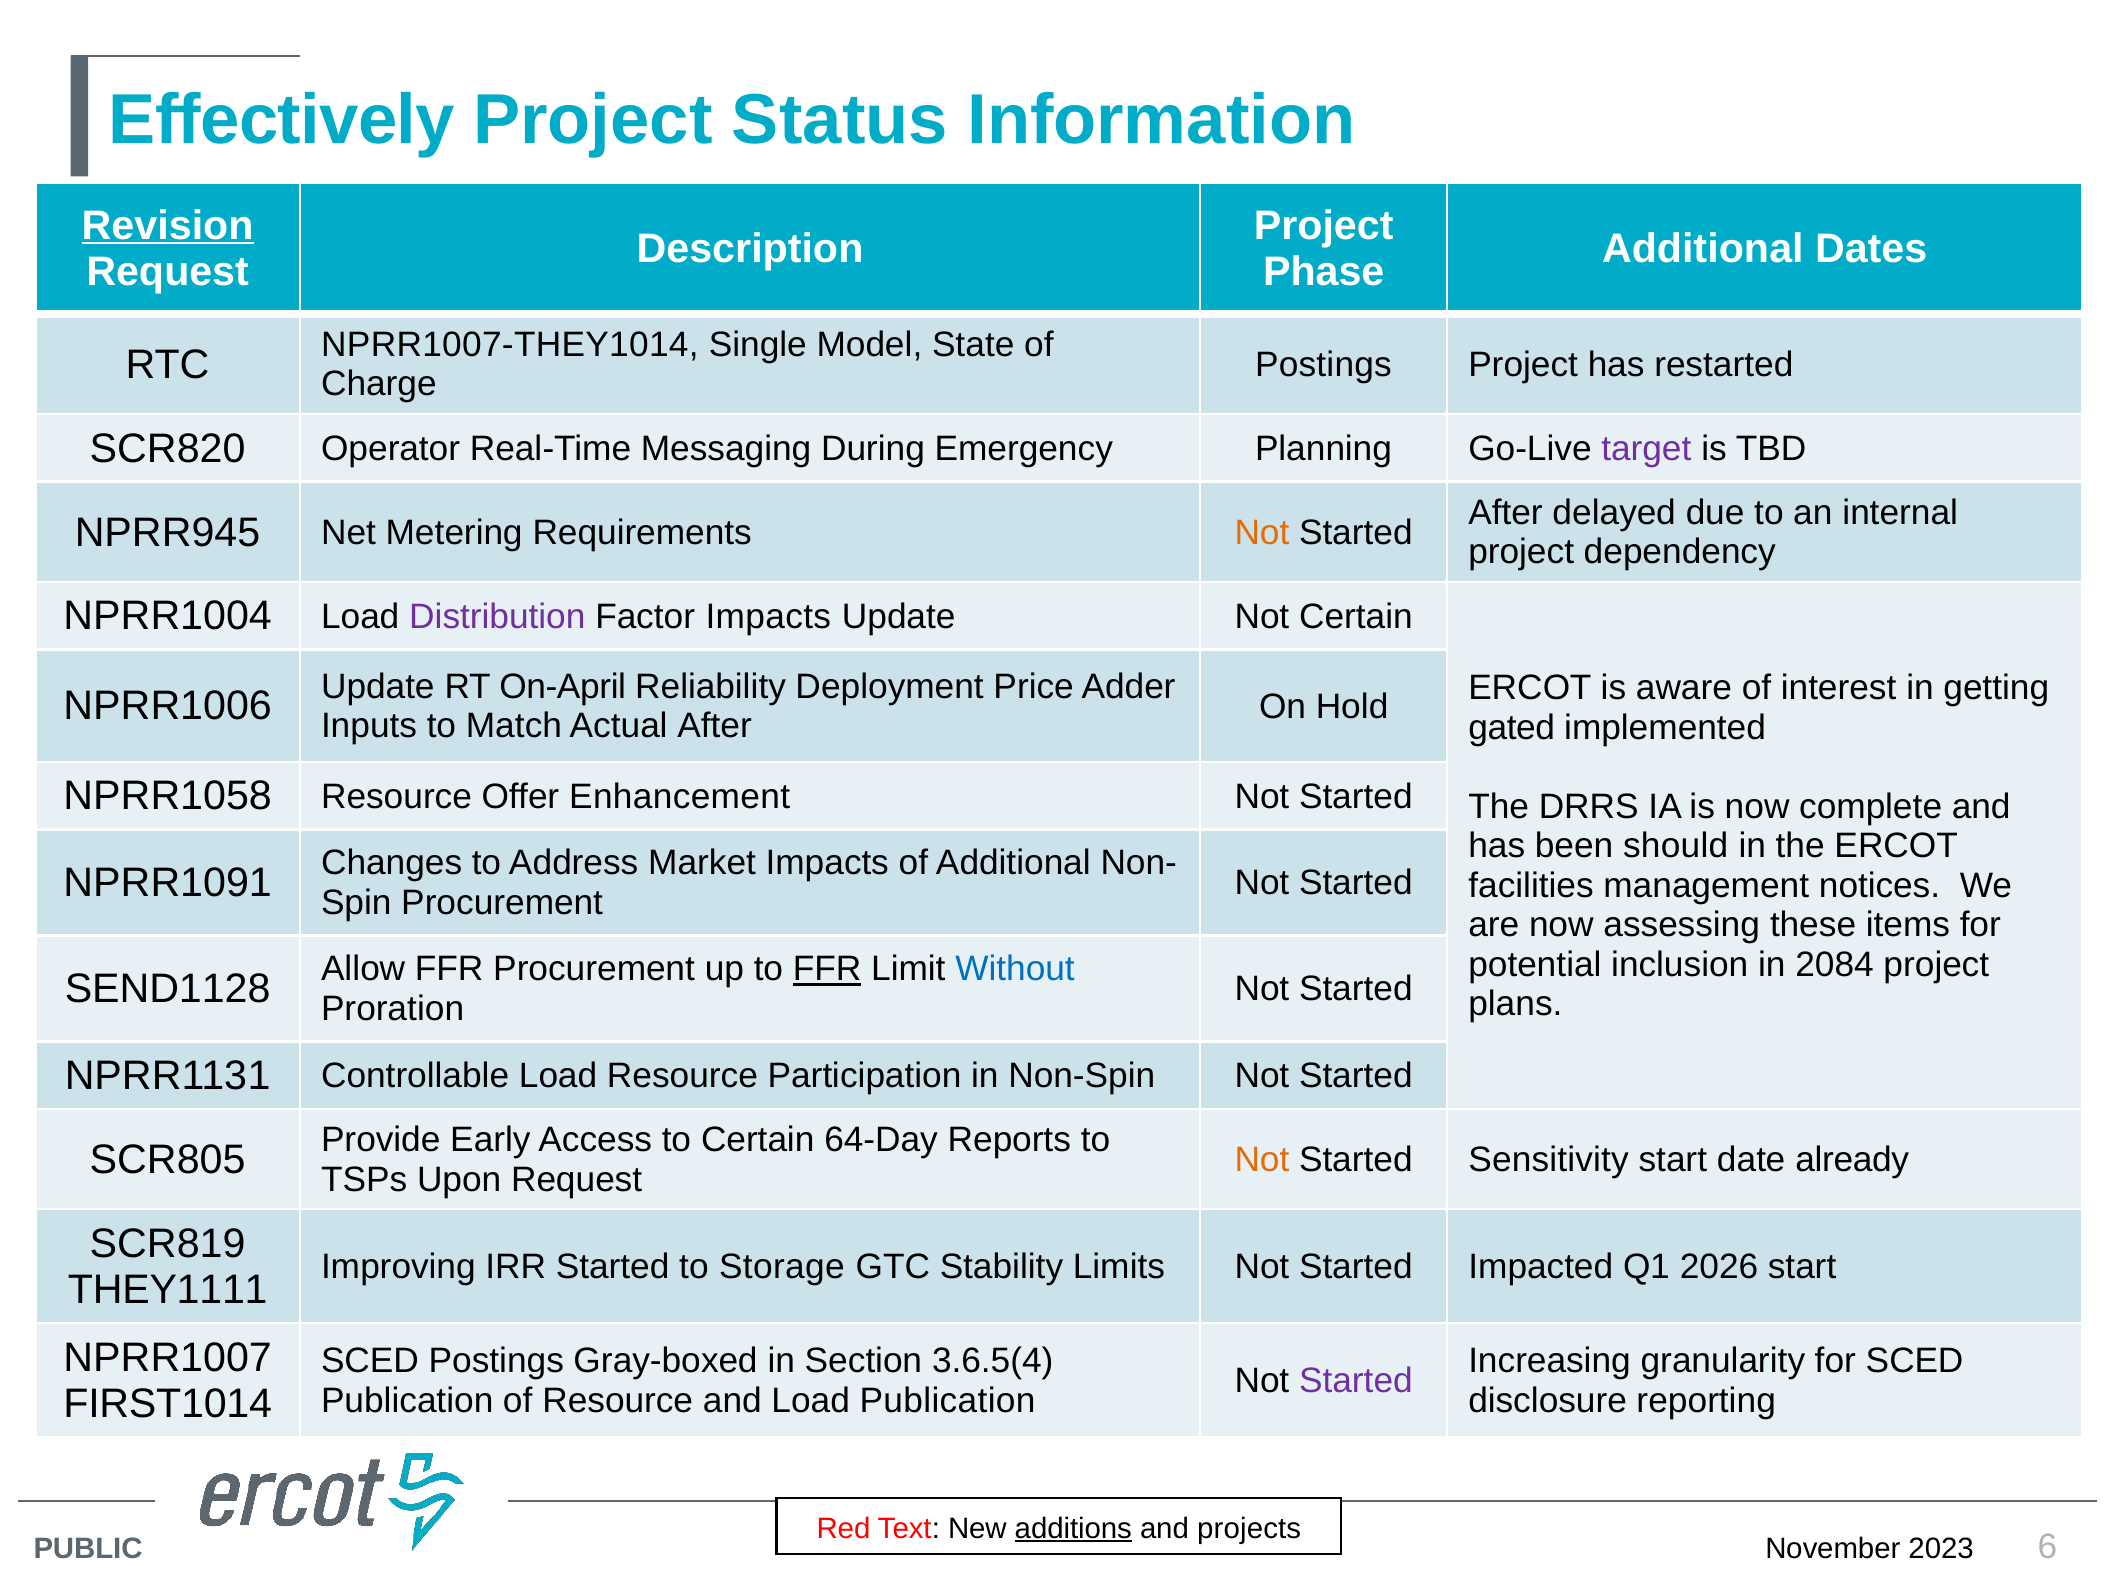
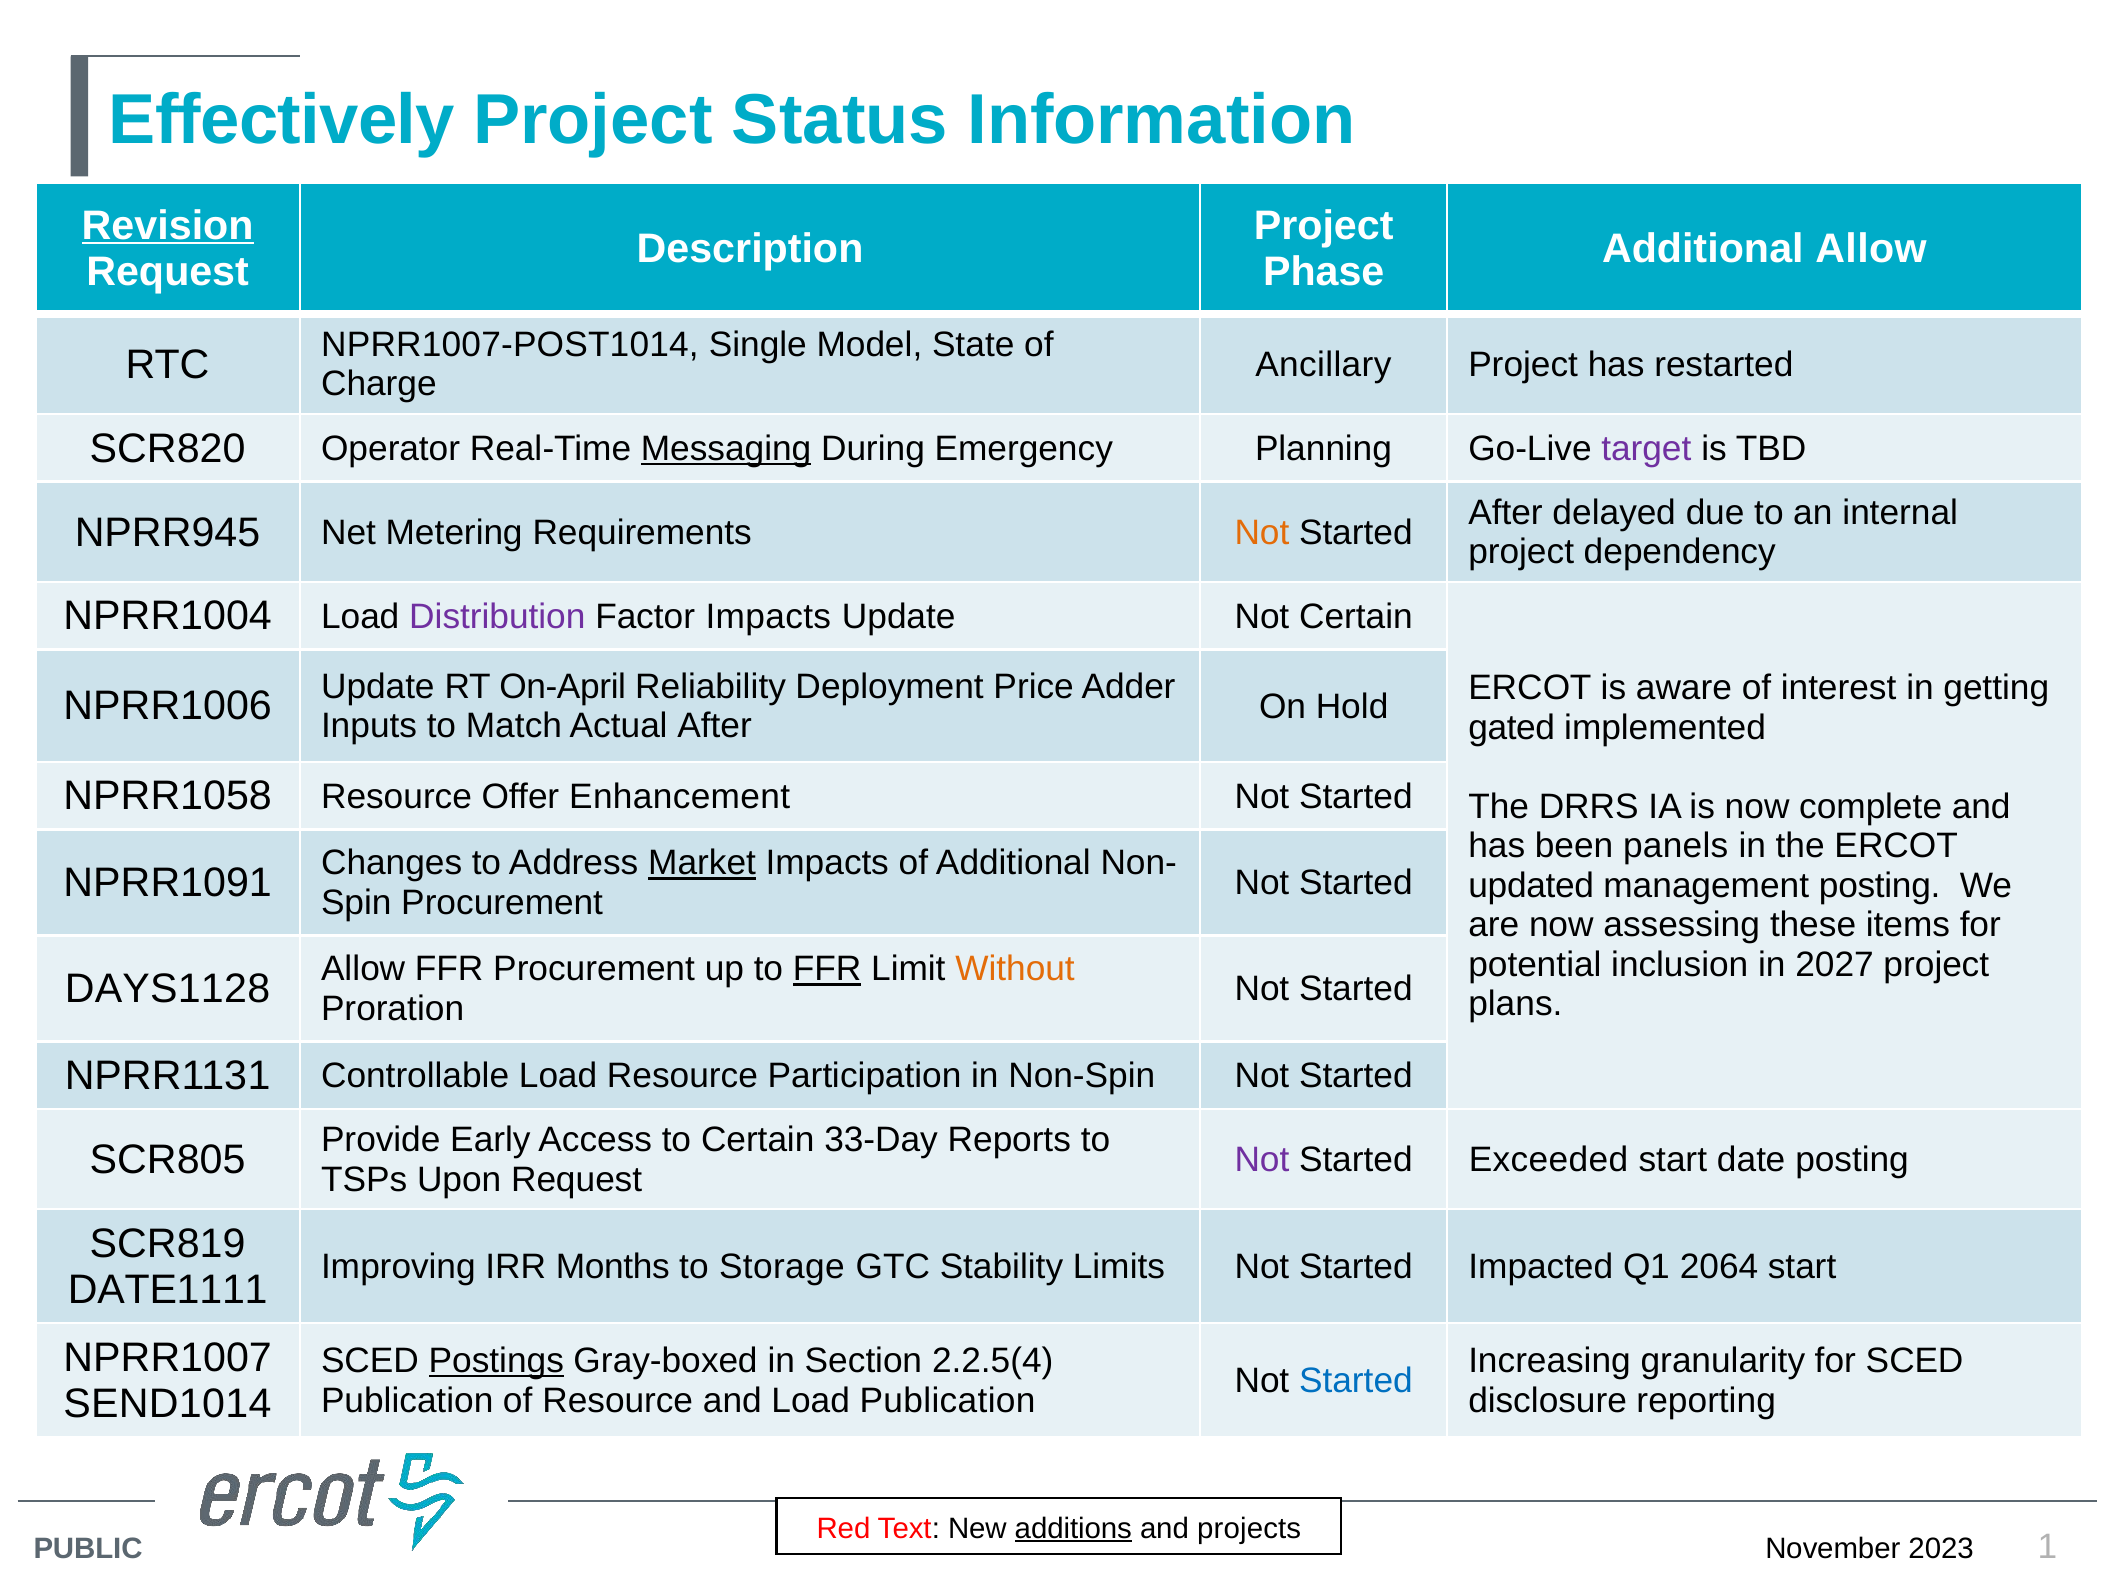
Additional Dates: Dates -> Allow
NPRR1007-THEY1014: NPRR1007-THEY1014 -> NPRR1007-POST1014
Postings at (1323, 364): Postings -> Ancillary
Messaging underline: none -> present
should: should -> panels
Market underline: none -> present
facilities: facilities -> updated
management notices: notices -> posting
2084: 2084 -> 2027
SEND1128: SEND1128 -> DAYS1128
Without colour: blue -> orange
64-Day: 64-Day -> 33-Day
Not at (1262, 1159) colour: orange -> purple
Sensitivity: Sensitivity -> Exceeded
date already: already -> posting
IRR Started: Started -> Months
2026: 2026 -> 2064
THEY1111: THEY1111 -> DATE1111
Postings at (496, 1360) underline: none -> present
3.6.5(4: 3.6.5(4 -> 2.2.5(4
Started at (1356, 1380) colour: purple -> blue
FIRST1014: FIRST1014 -> SEND1014
6: 6 -> 1
